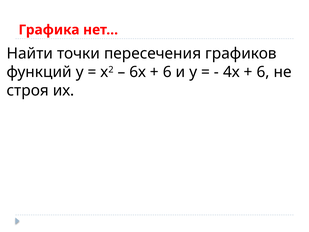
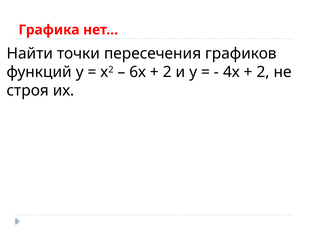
6 at (167, 72): 6 -> 2
6 at (263, 72): 6 -> 2
